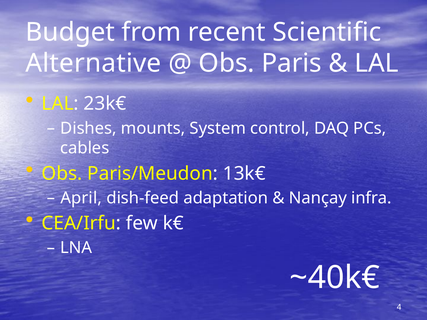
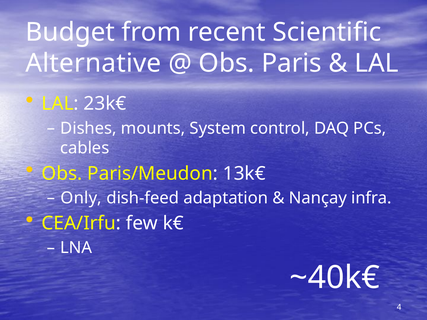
April: April -> Only
